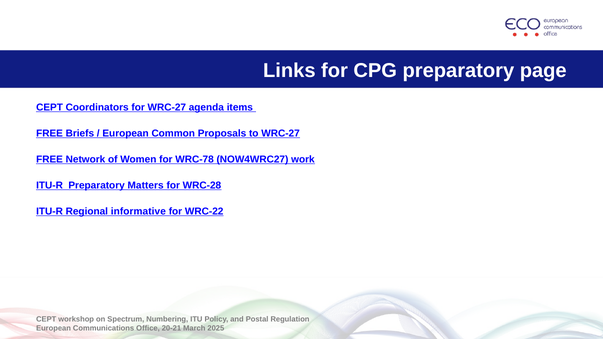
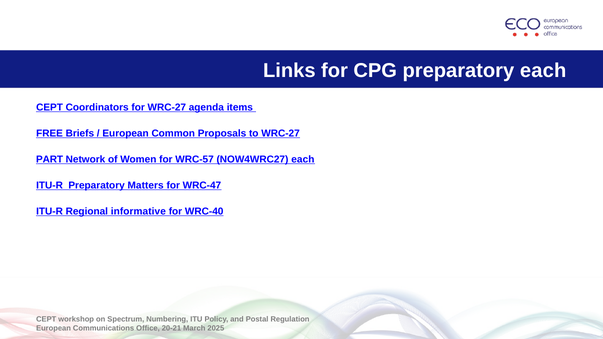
preparatory page: page -> each
FREE at (50, 159): FREE -> PART
WRC-78: WRC-78 -> WRC-57
NOW4WRC27 work: work -> each
WRC-28: WRC-28 -> WRC-47
WRC-22: WRC-22 -> WRC-40
